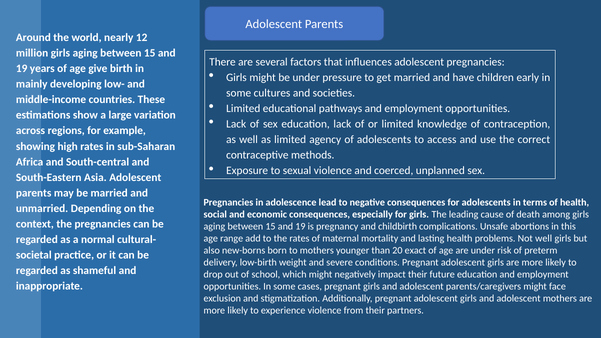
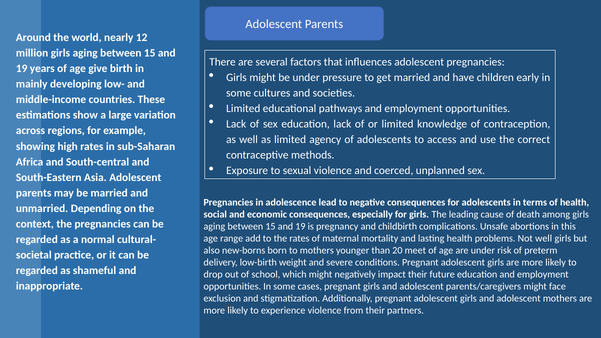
exact: exact -> meet
